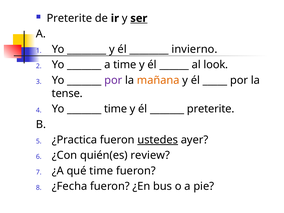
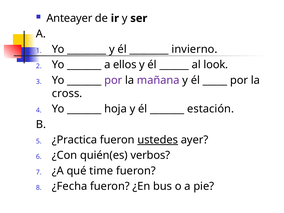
Preterite at (69, 18): Preterite -> Anteayer
ser underline: present -> none
a time: time -> ellos
mañana colour: orange -> purple
tense: tense -> cross
time at (116, 109): time -> hoja
preterite at (211, 109): preterite -> estación
review: review -> verbos
